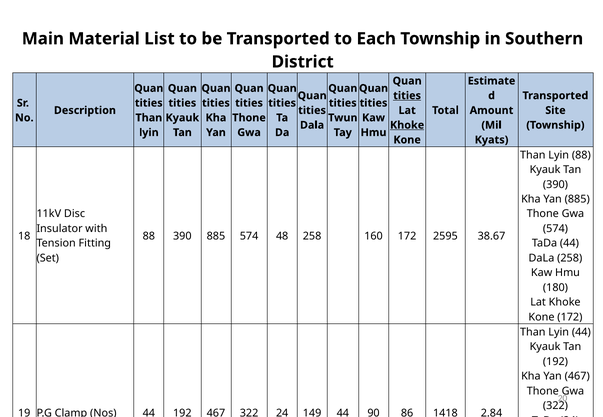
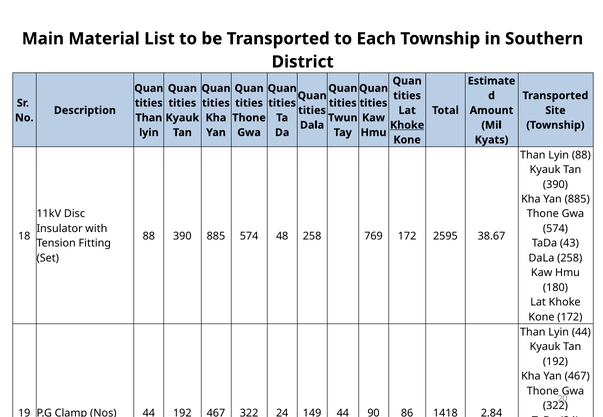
tities at (407, 96) underline: present -> none
160: 160 -> 769
TaDa 44: 44 -> 43
